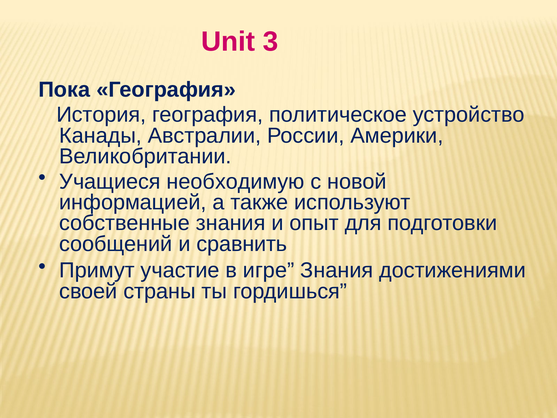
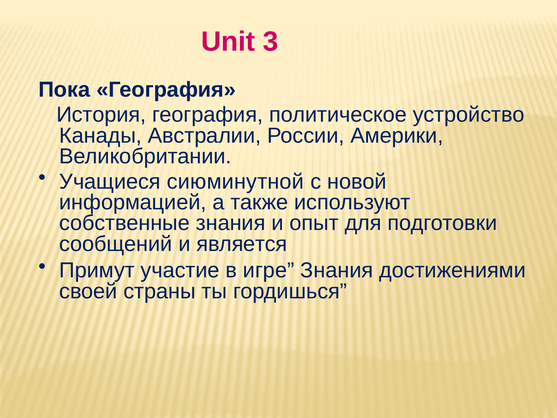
необходимую: необходимую -> сиюминутной
сравнить: сравнить -> является
